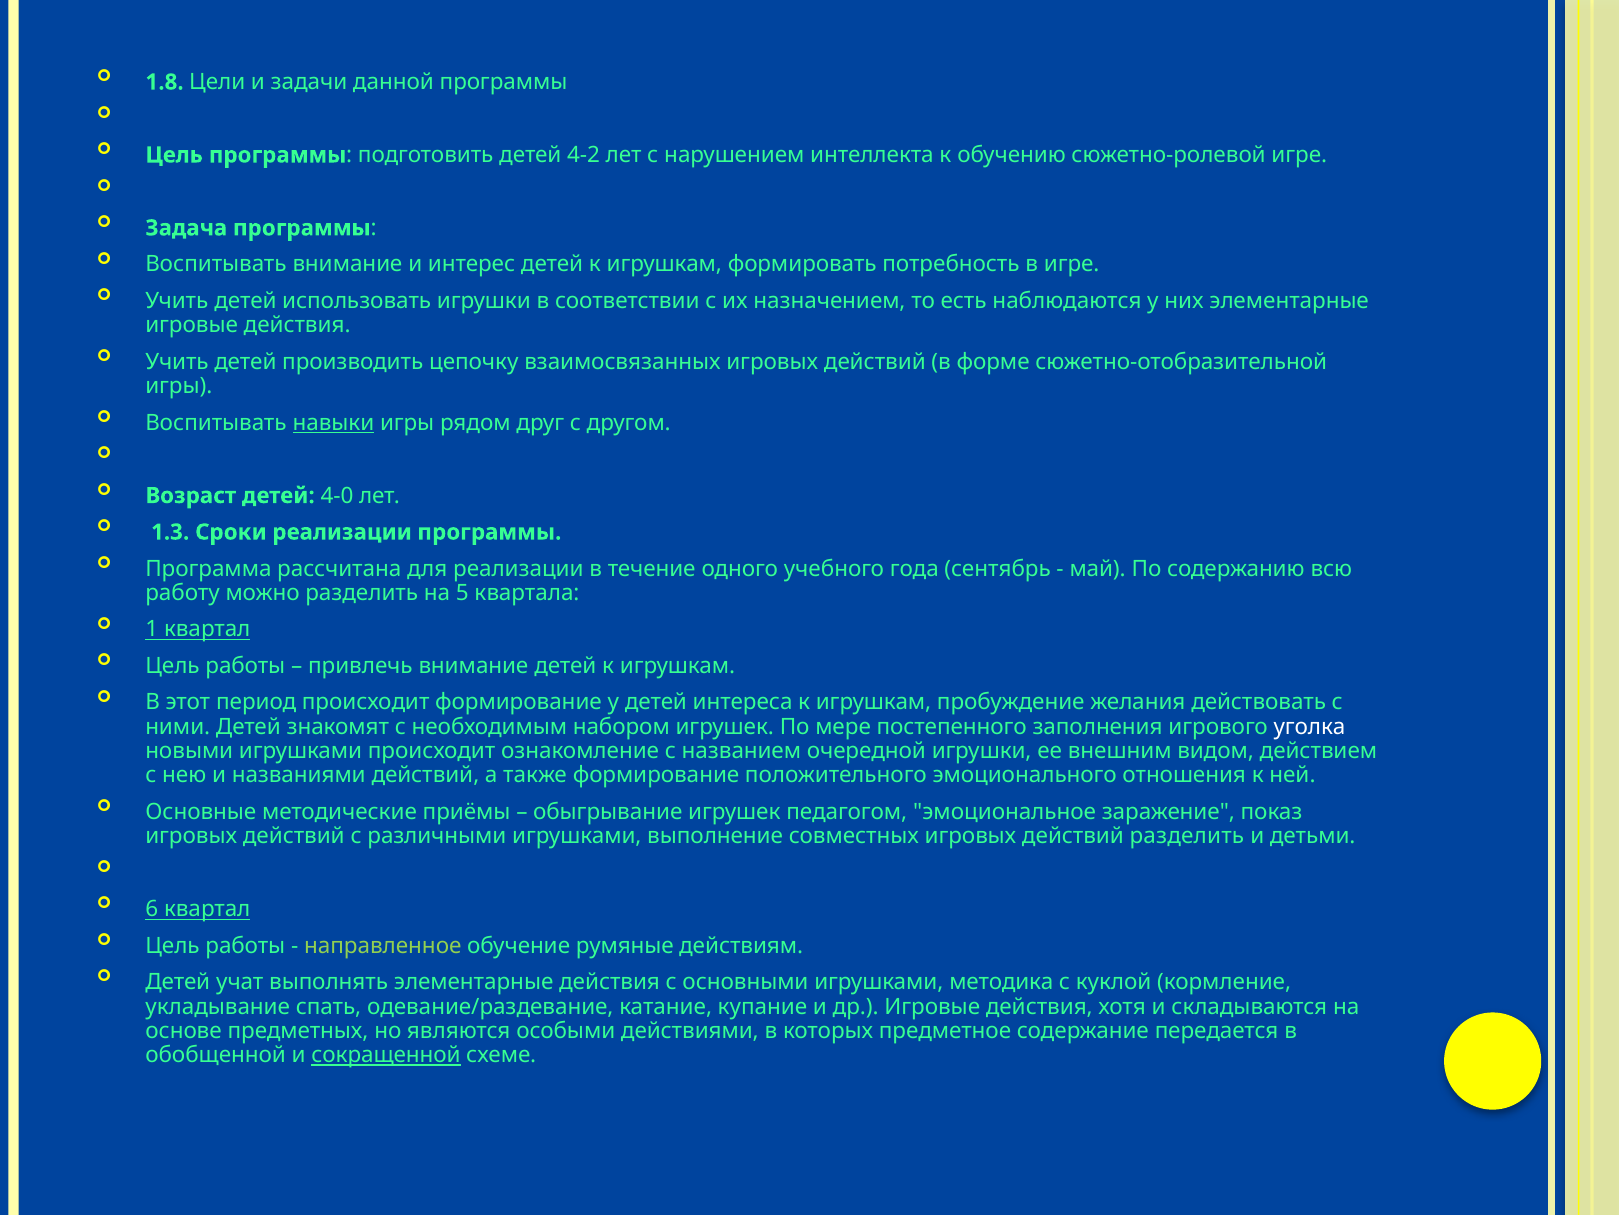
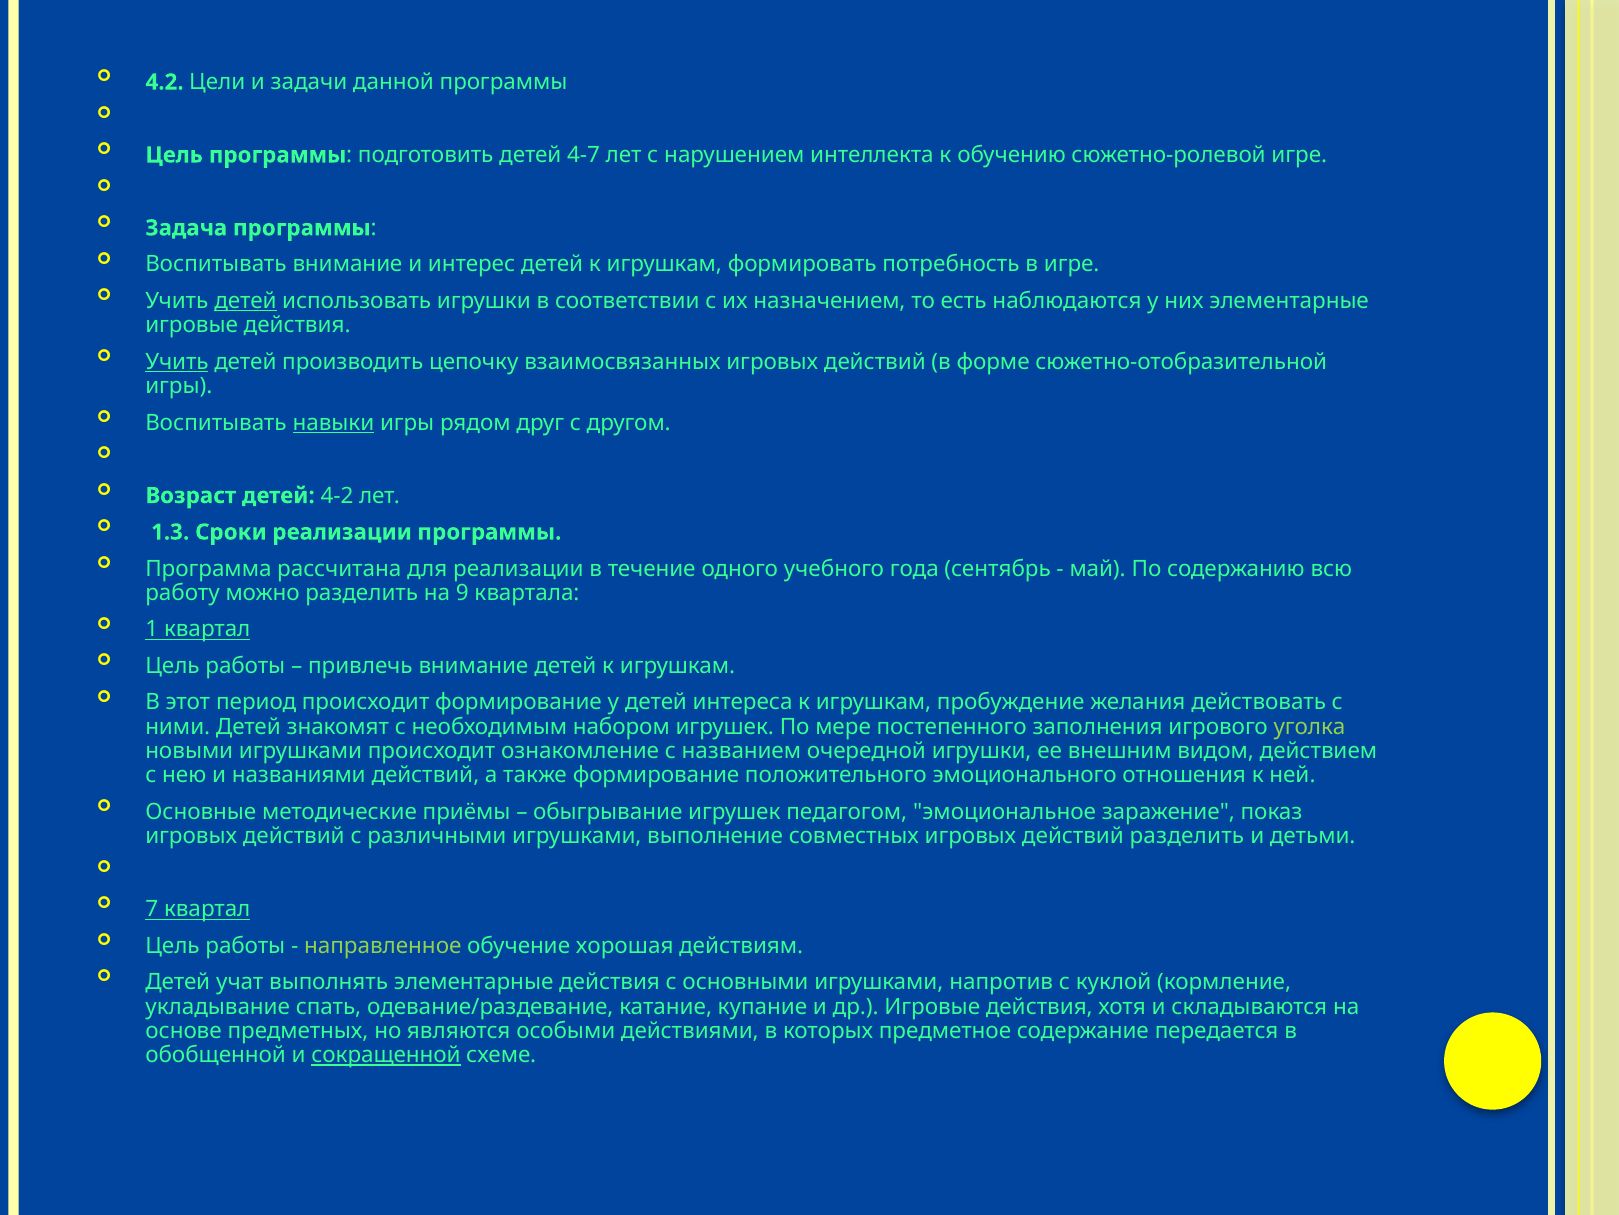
1.8: 1.8 -> 4.2
4-2: 4-2 -> 4-7
детей at (245, 301) underline: none -> present
Учить at (177, 362) underline: none -> present
4-0: 4-0 -> 4-2
5: 5 -> 9
уголка colour: white -> light green
6: 6 -> 7
румяные: румяные -> хорошая
методика: методика -> напротив
